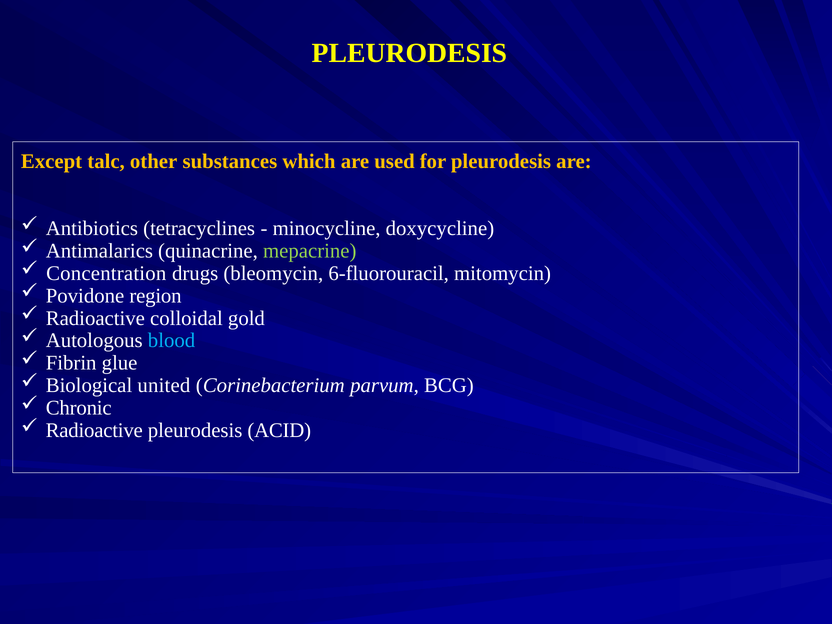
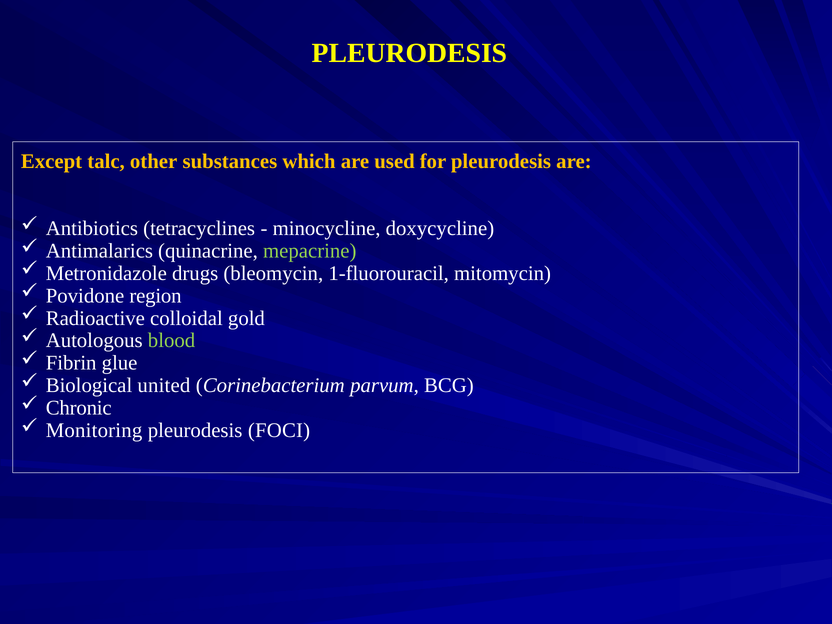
Concentration: Concentration -> Metronidazole
6-fluorouracil: 6-fluorouracil -> 1-fluorouracil
blood colour: light blue -> light green
Radioactive at (94, 430): Radioactive -> Monitoring
ACID: ACID -> FOCI
